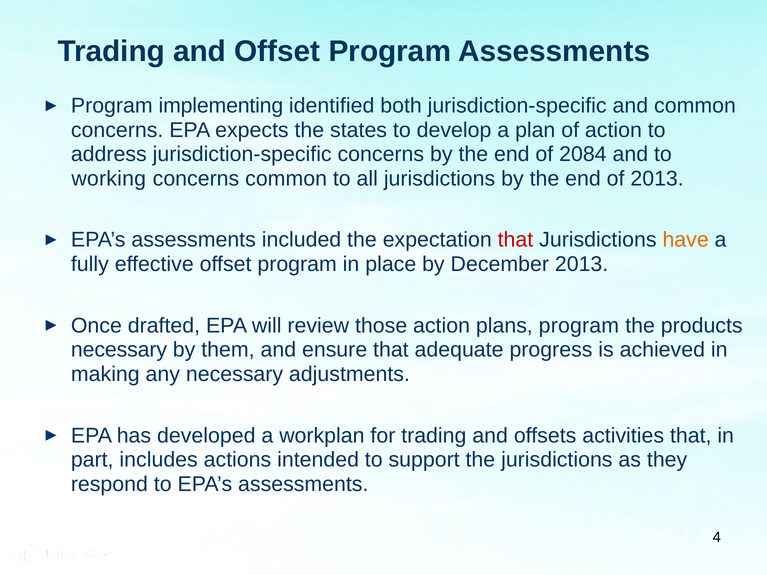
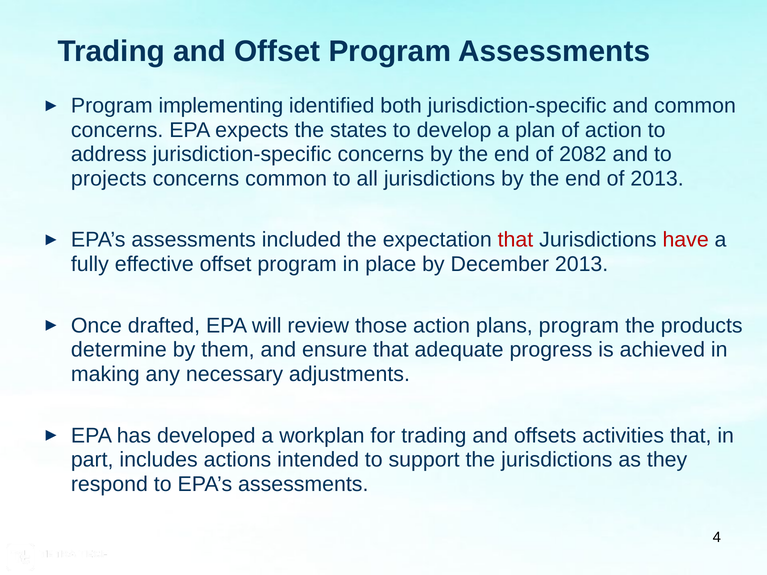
2084: 2084 -> 2082
working: working -> projects
have colour: orange -> red
necessary at (119, 350): necessary -> determine
